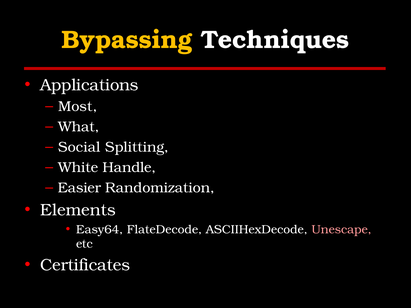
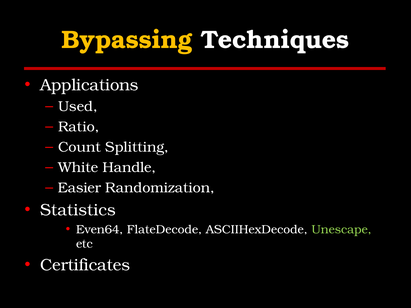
Most: Most -> Used
What: What -> Ratio
Social: Social -> Count
Elements: Elements -> Statistics
Easy64: Easy64 -> Even64
Unescape colour: pink -> light green
